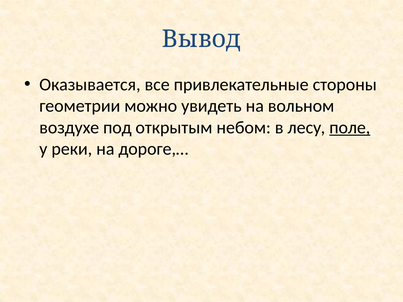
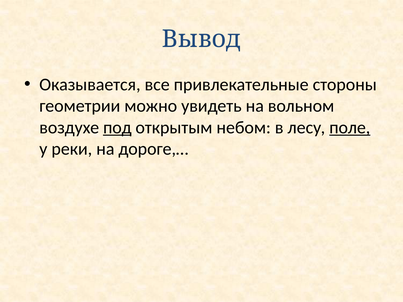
под underline: none -> present
